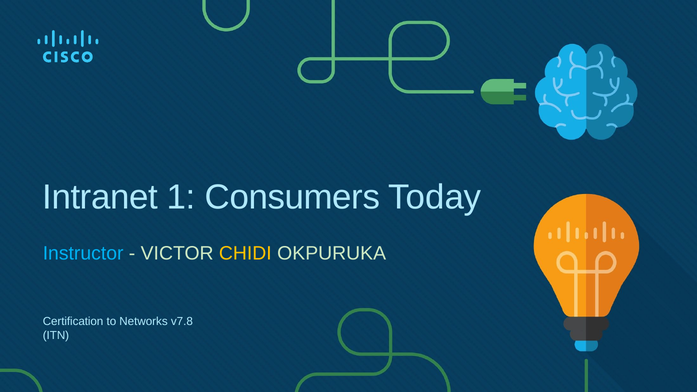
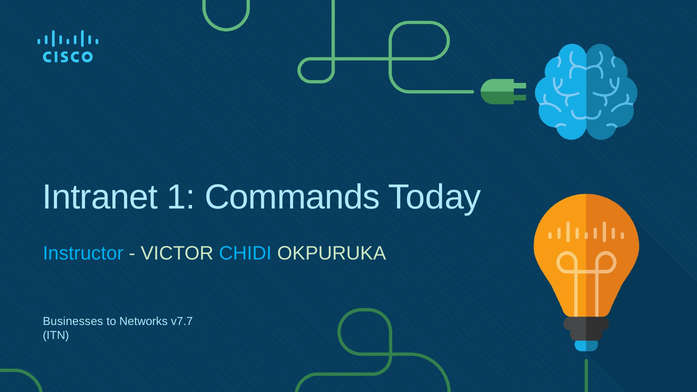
Consumers: Consumers -> Commands
CHIDI colour: yellow -> light blue
Certification: Certification -> Businesses
v7.8: v7.8 -> v7.7
